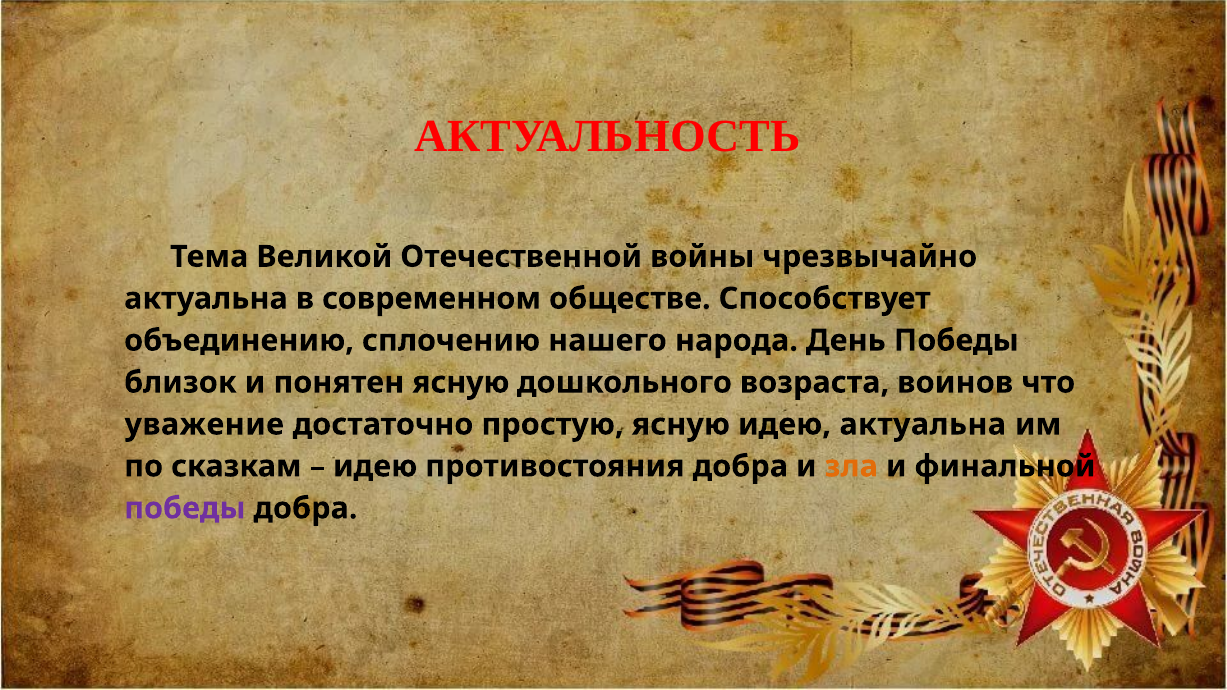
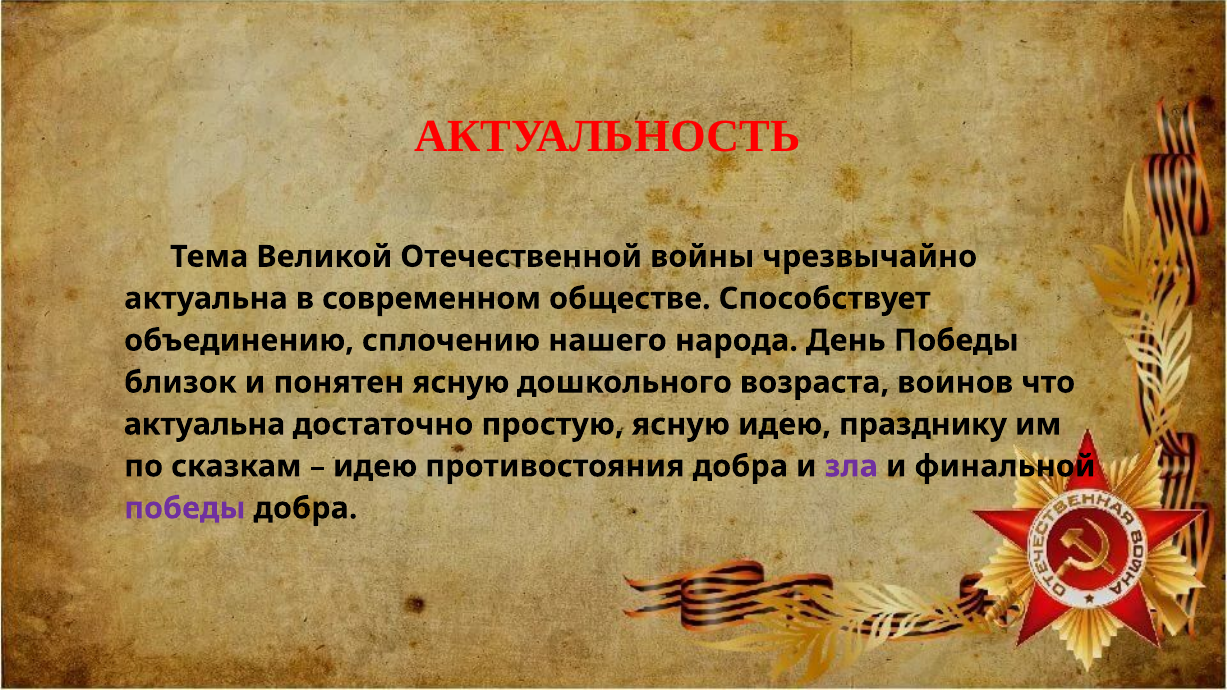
уважение at (204, 425): уважение -> актуальна
идею актуальна: актуальна -> празднику
зла colour: orange -> purple
